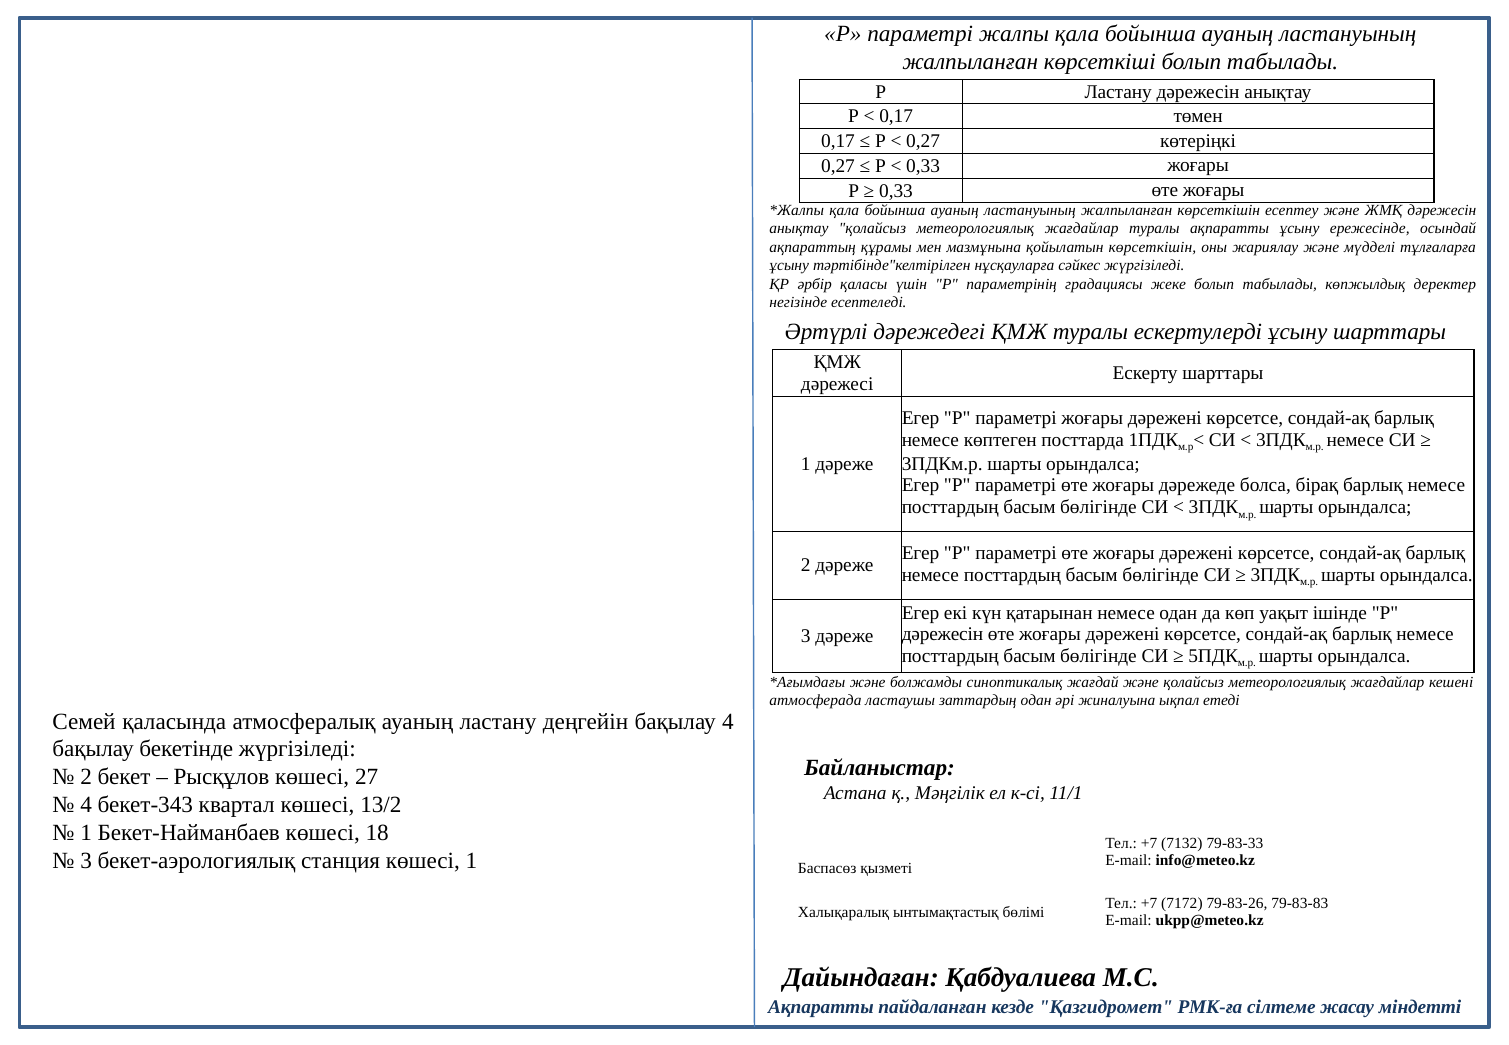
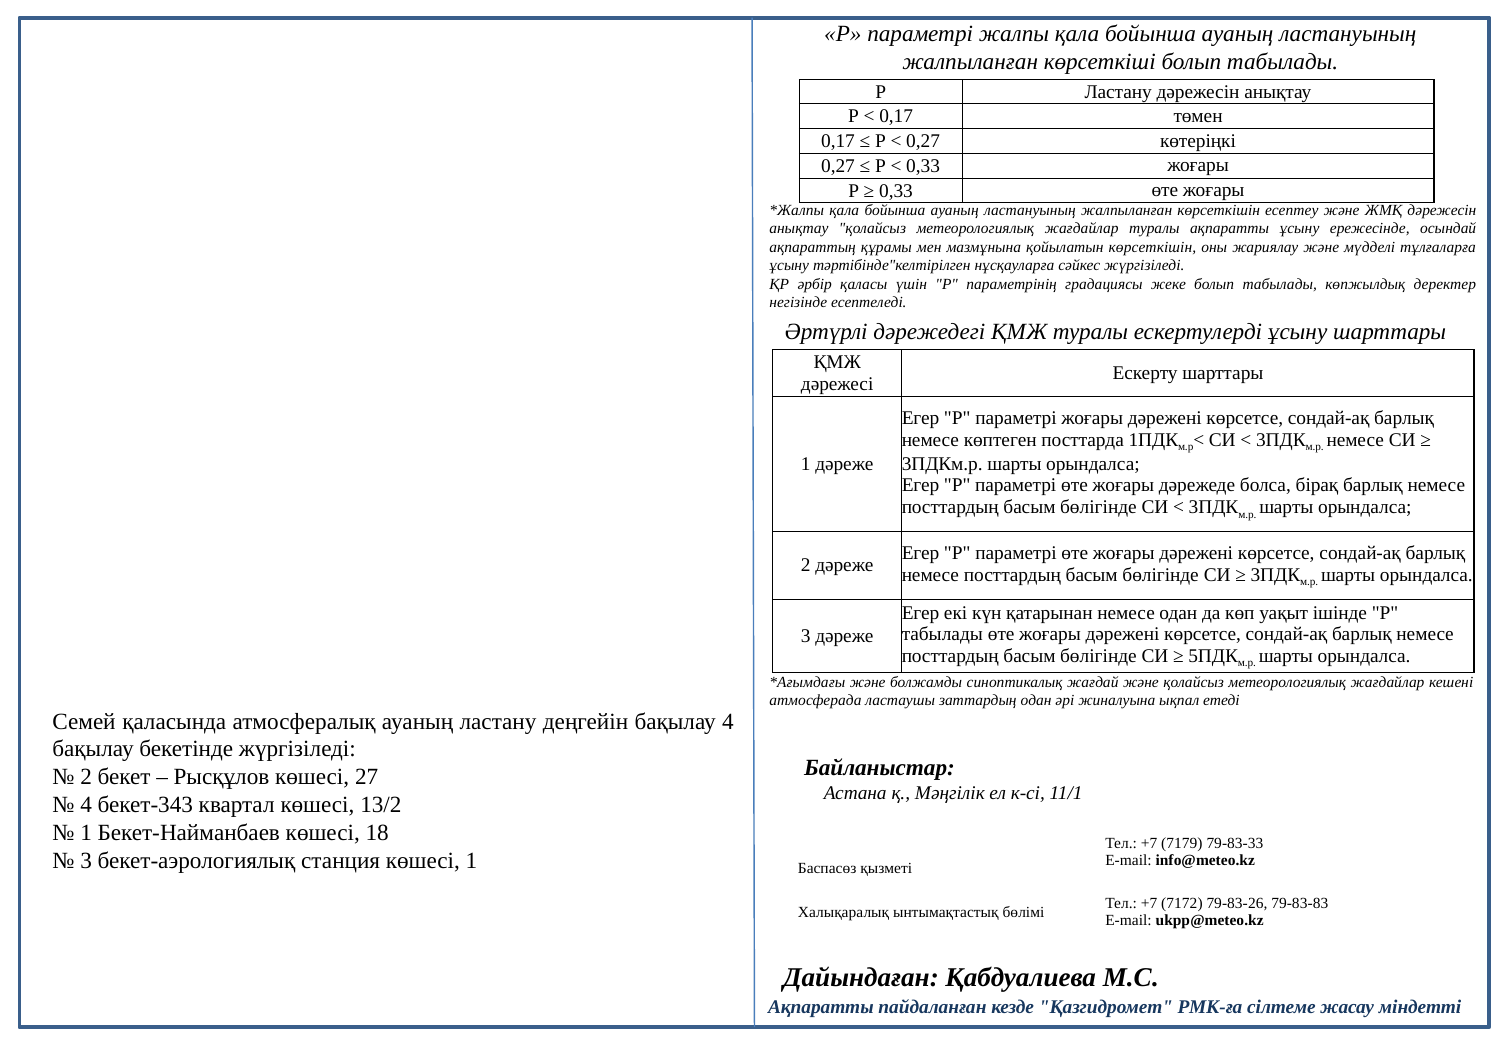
дәрежесін at (942, 634): дәрежесін -> табылады
7132: 7132 -> 7179
